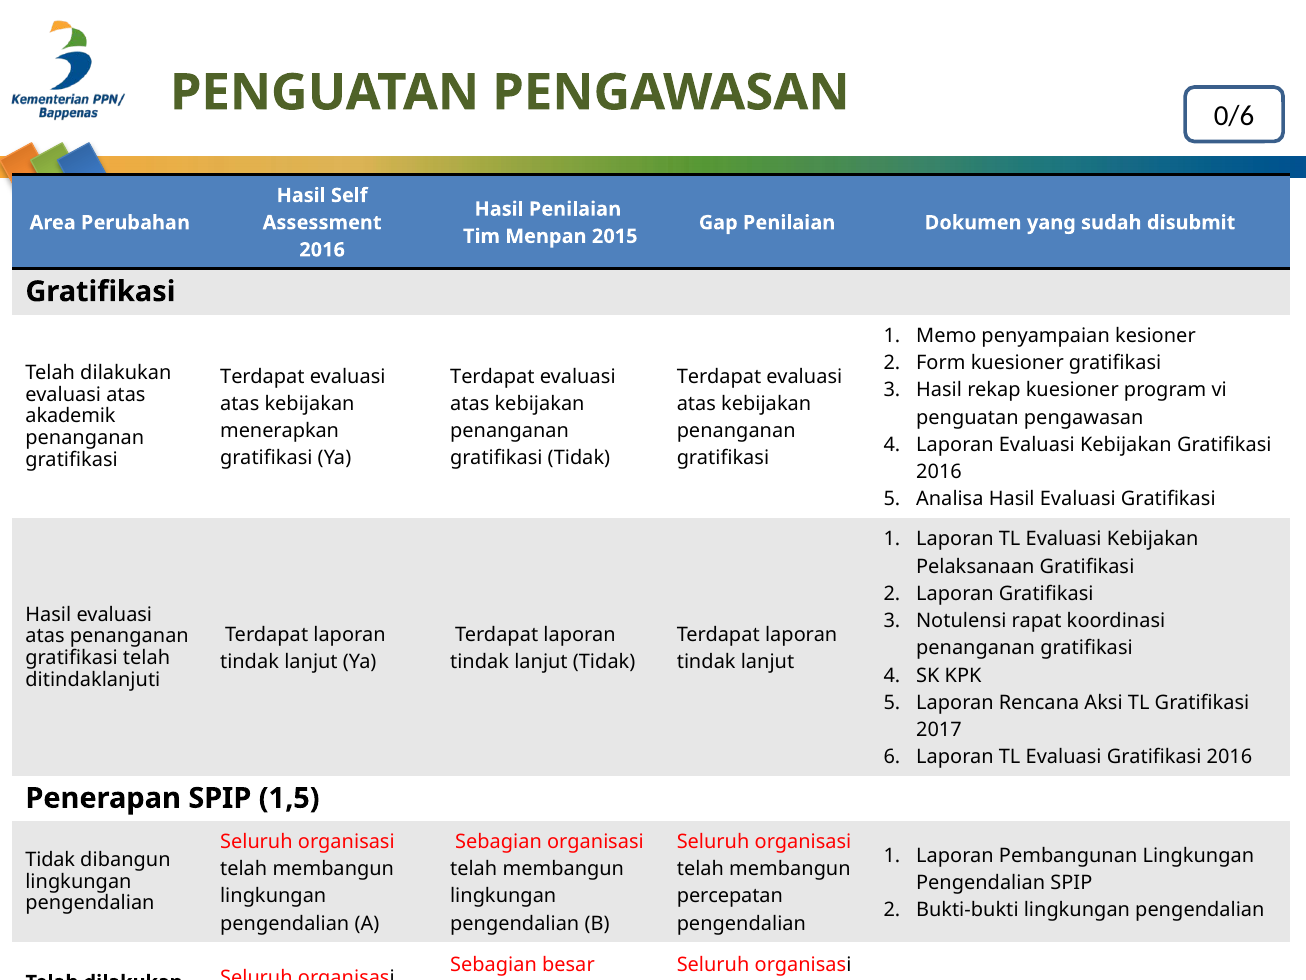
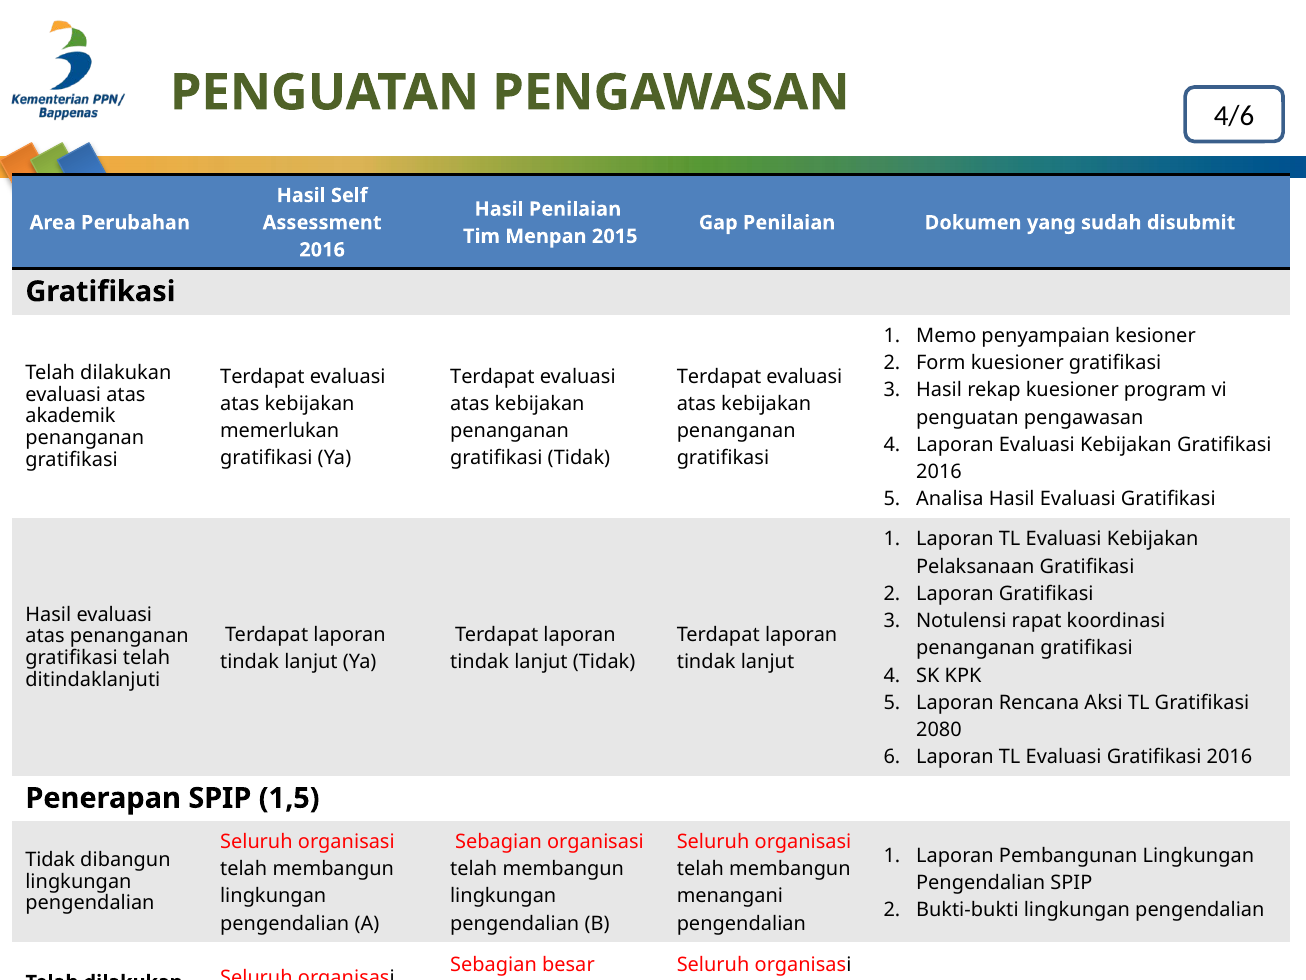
0/6: 0/6 -> 4/6
menerapkan: menerapkan -> memerlukan
2017: 2017 -> 2080
percepatan: percepatan -> menangani
